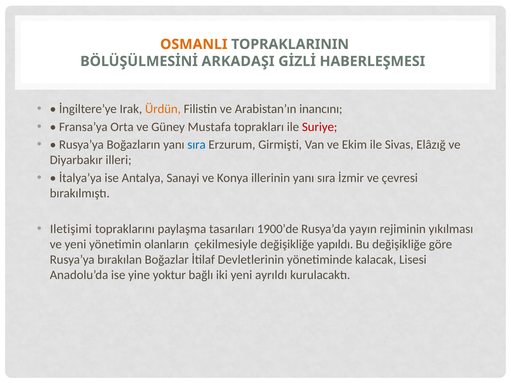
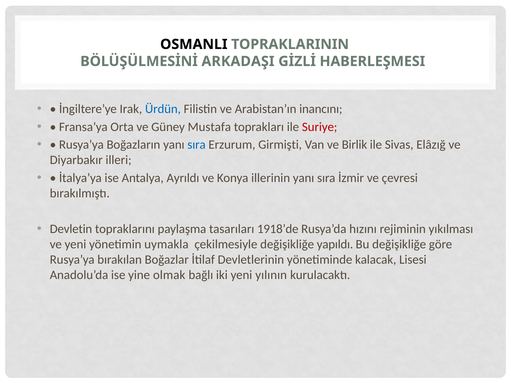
OSMANLI colour: orange -> black
Ürdün colour: orange -> blue
Ekim: Ekim -> Birlik
Sanayi: Sanayi -> Ayrıldı
Iletişimi: Iletişimi -> Devletin
1900’de: 1900’de -> 1918’de
yayın: yayın -> hızını
olanların: olanların -> uymakla
yoktur: yoktur -> olmak
ayrıldı: ayrıldı -> yılının
